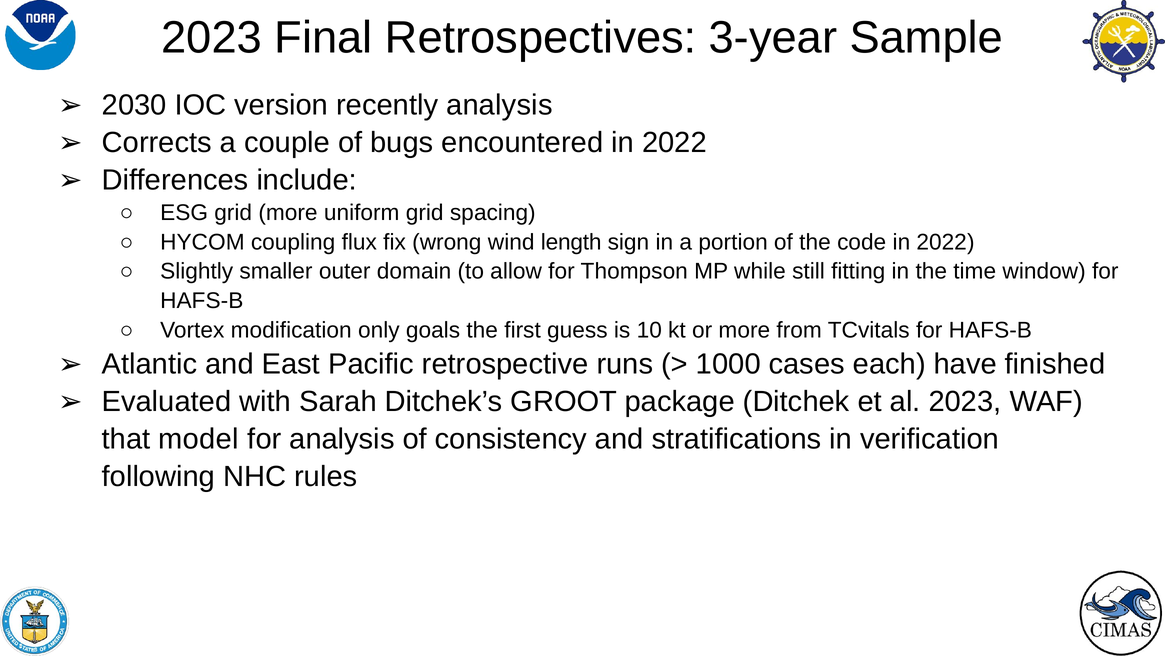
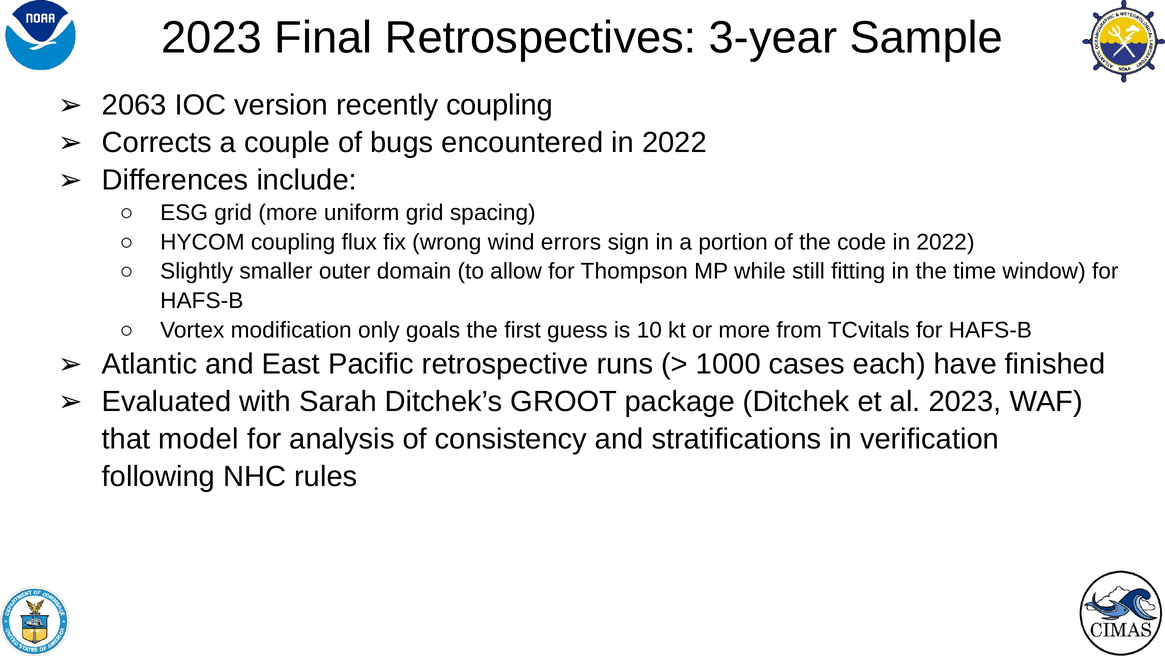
2030: 2030 -> 2063
recently analysis: analysis -> coupling
length: length -> errors
